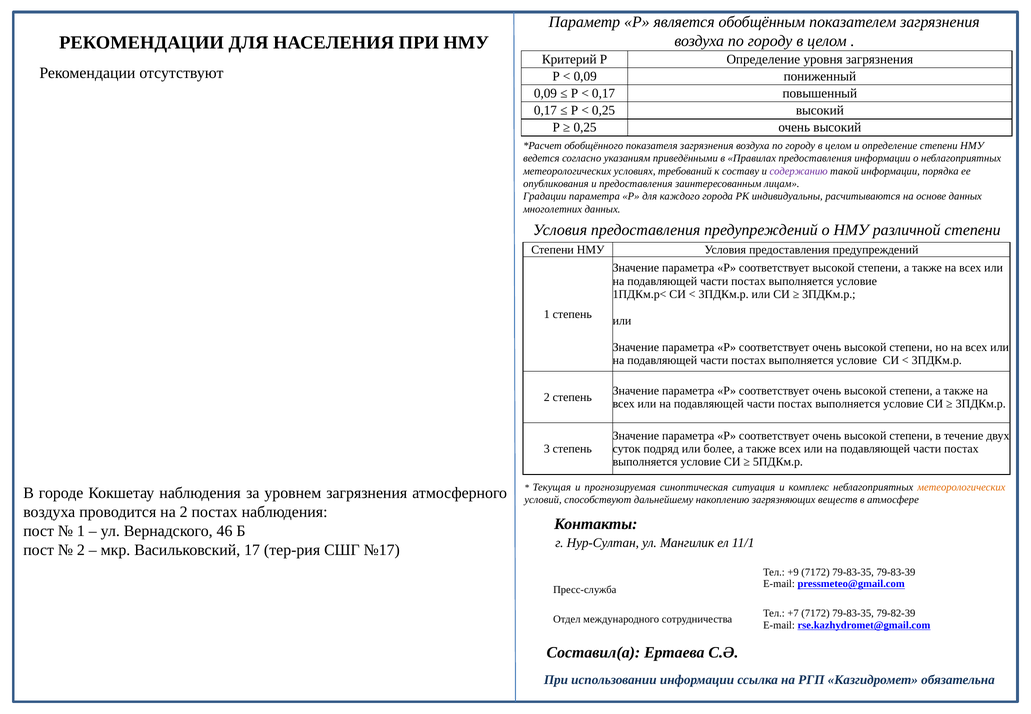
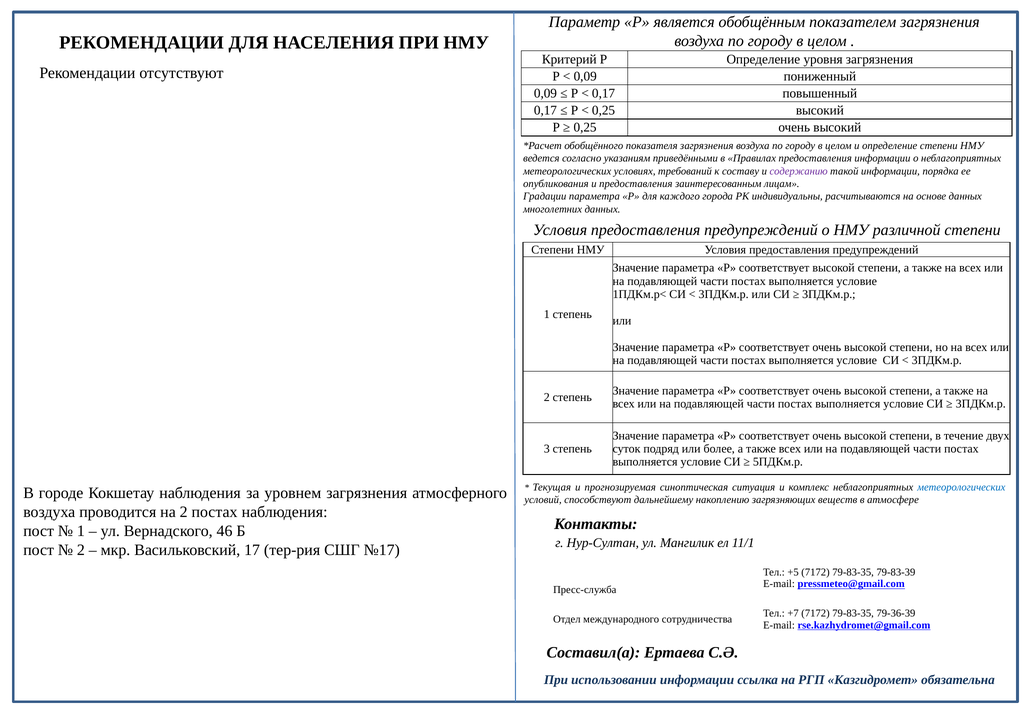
метеорологических at (961, 487) colour: orange -> blue
+9: +9 -> +5
79-82-39: 79-82-39 -> 79-36-39
